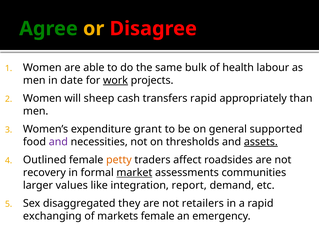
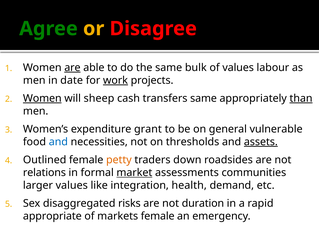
are at (72, 68) underline: none -> present
of health: health -> values
Women at (42, 98) underline: none -> present
transfers rapid: rapid -> same
than underline: none -> present
supported: supported -> vulnerable
and at (58, 142) colour: purple -> blue
affect: affect -> down
recovery: recovery -> relations
report: report -> health
they: they -> risks
retailers: retailers -> duration
exchanging: exchanging -> appropriate
